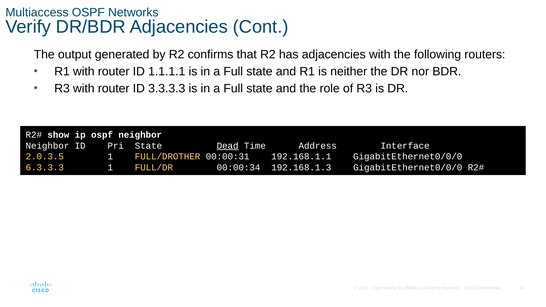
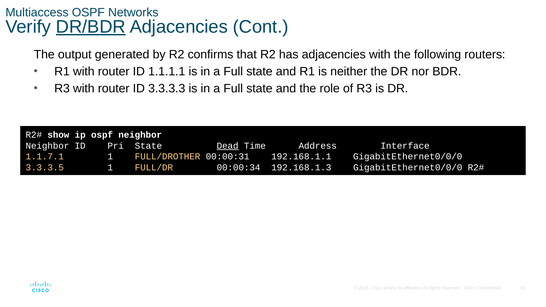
DR/BDR underline: none -> present
2.0.3.5: 2.0.3.5 -> 1.1.7.1
6.3.3.3: 6.3.3.3 -> 3.3.3.5
